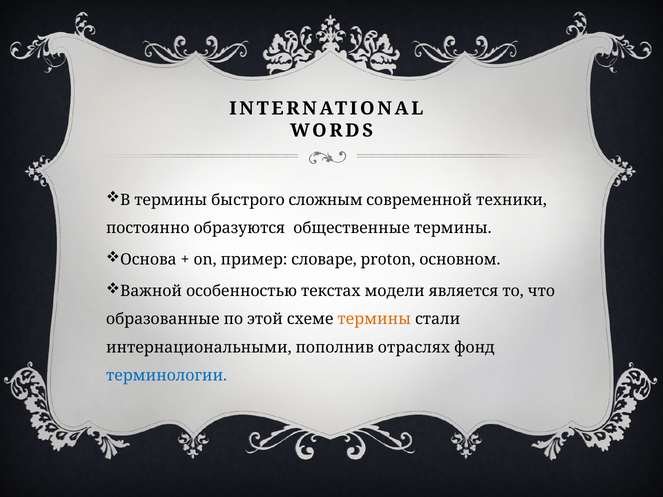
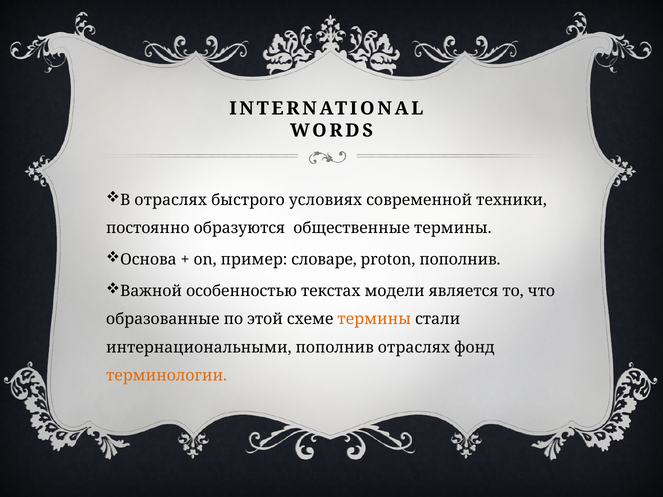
В термины: термины -> отраслях
сложным: сложным -> условиях
proton основном: основном -> пополнив
терминологии colour: blue -> orange
